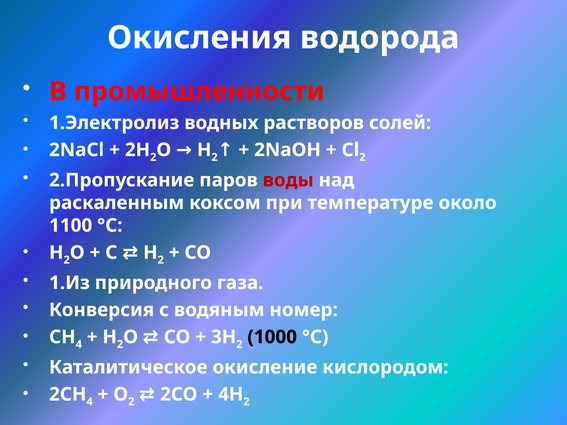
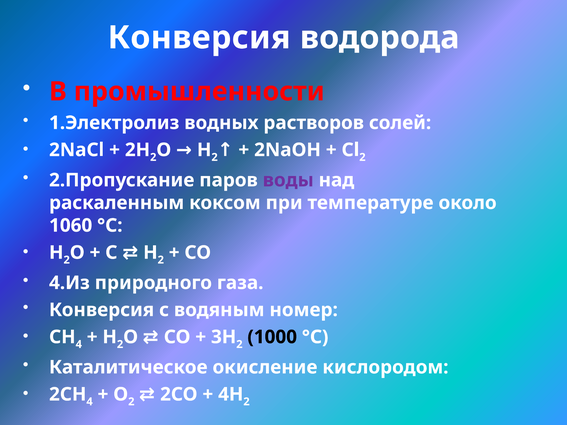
Окисления at (199, 38): Окисления -> Конверсия
воды colour: red -> purple
1100: 1100 -> 1060
1.Из: 1.Из -> 4.Из
